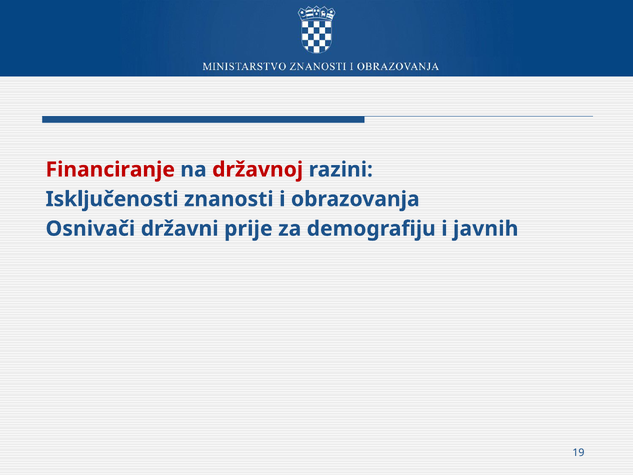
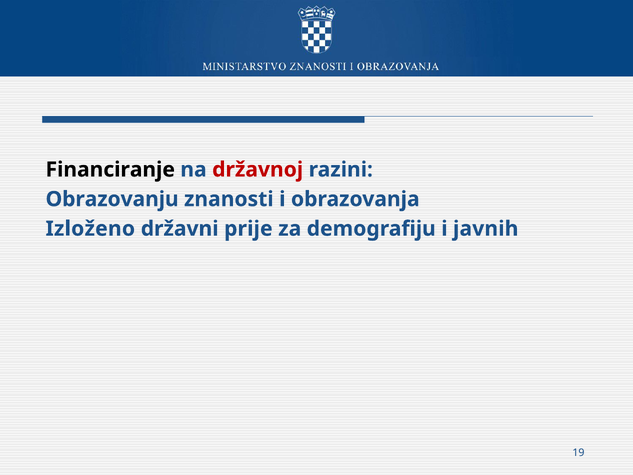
Financiranje colour: red -> black
Isključenosti: Isključenosti -> Obrazovanju
Osnivači: Osnivači -> Izloženo
